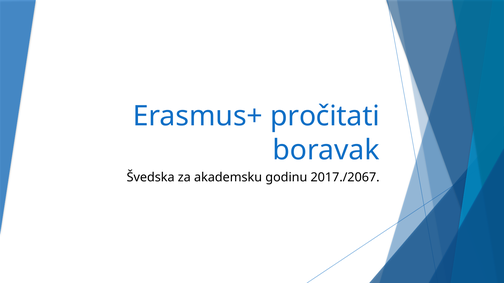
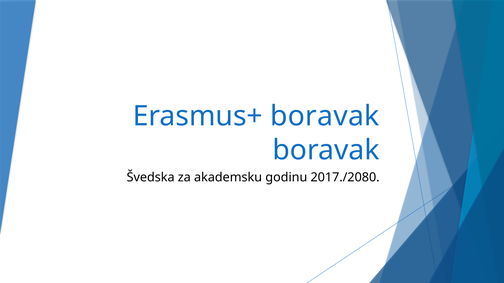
Erasmus+ pročitati: pročitati -> boravak
2017./2067: 2017./2067 -> 2017./2080
